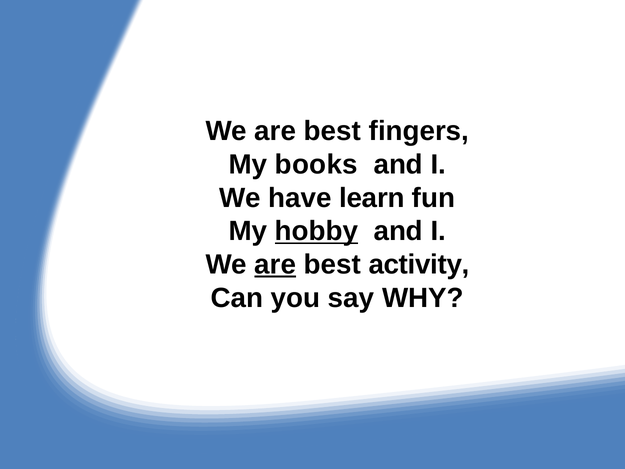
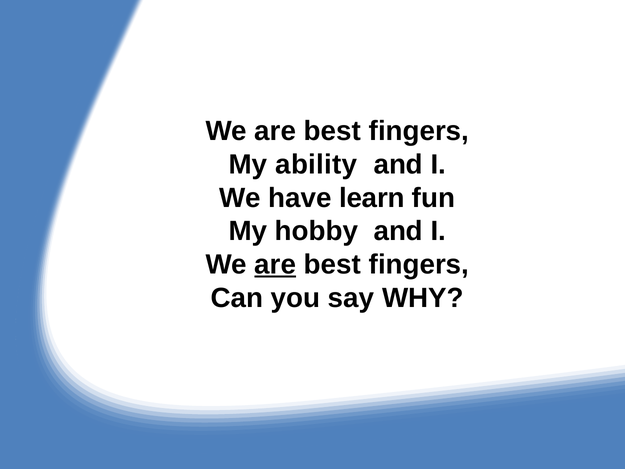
books: books -> ability
hobby underline: present -> none
activity at (419, 264): activity -> fingers
